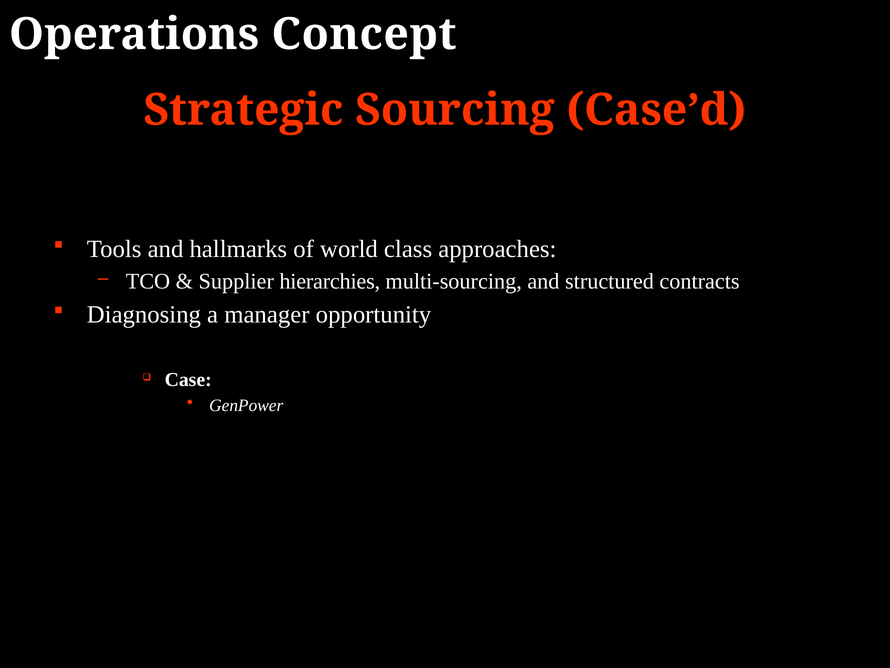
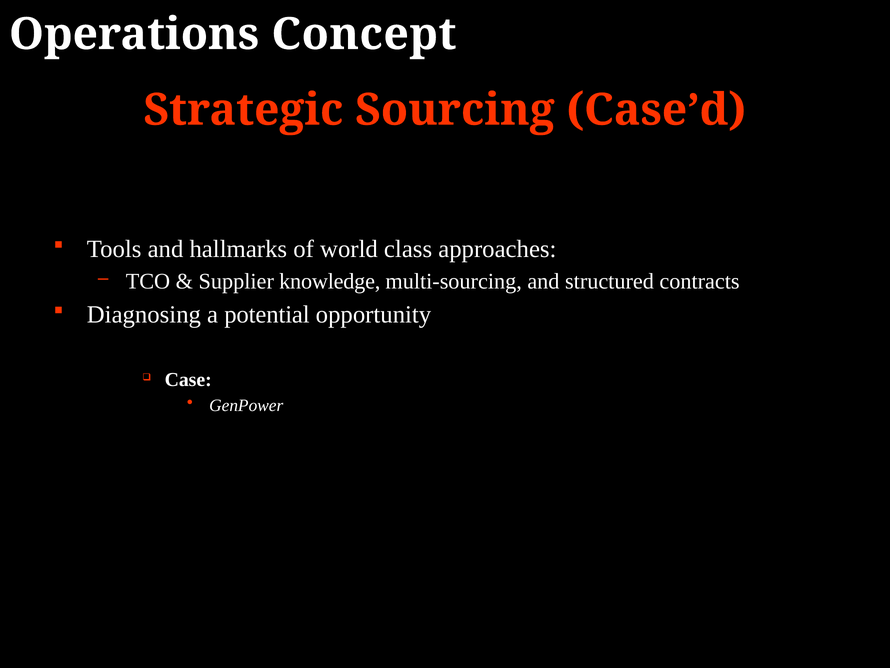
hierarchies: hierarchies -> knowledge
manager: manager -> potential
